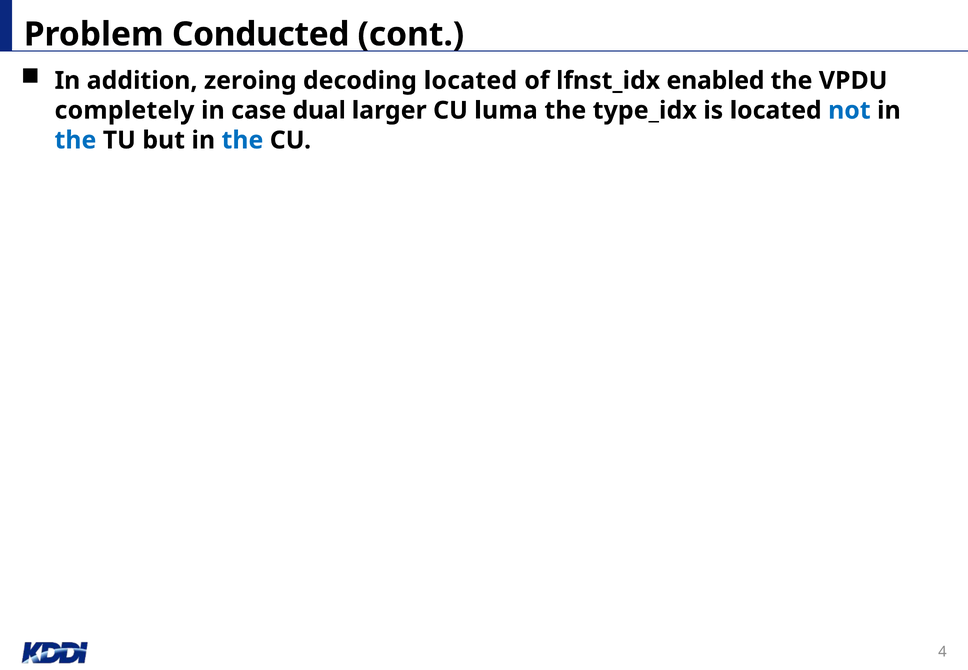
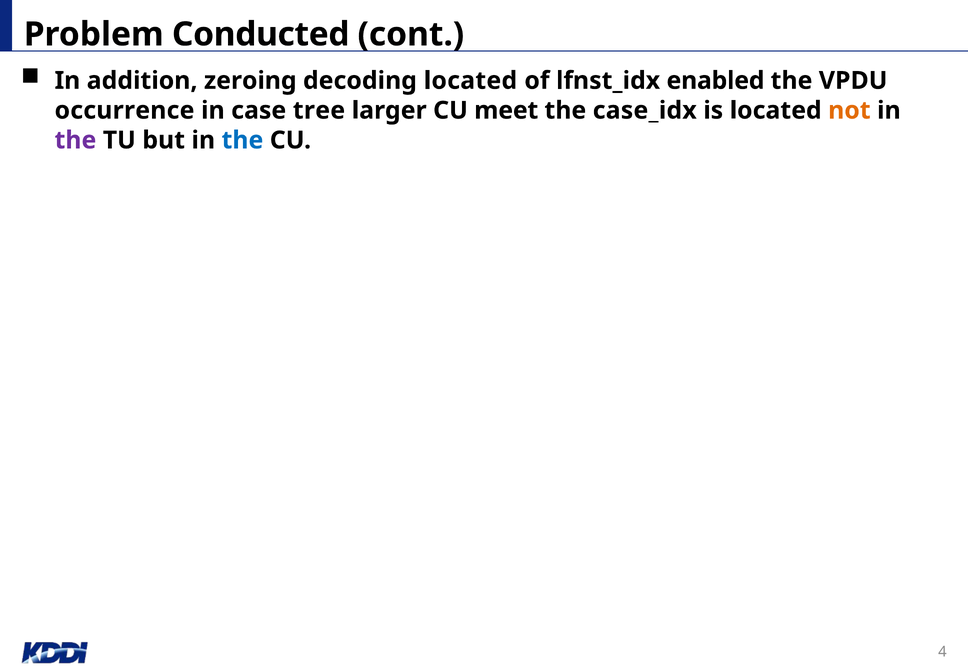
completely: completely -> occurrence
dual: dual -> tree
luma: luma -> meet
type_idx: type_idx -> case_idx
not colour: blue -> orange
the at (75, 140) colour: blue -> purple
